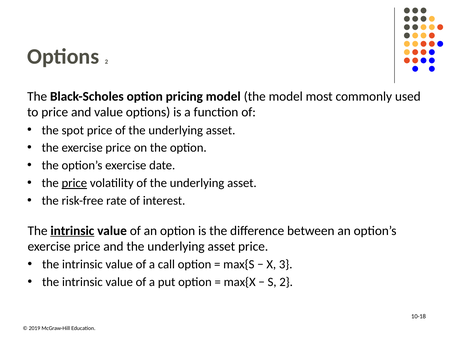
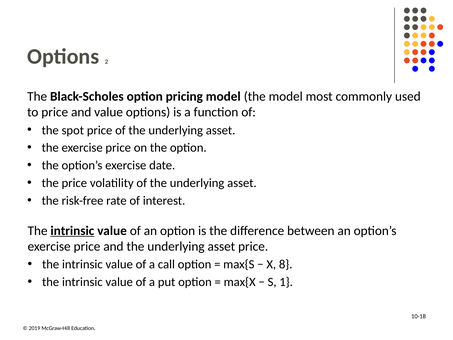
price at (74, 183) underline: present -> none
3: 3 -> 8
S 2: 2 -> 1
